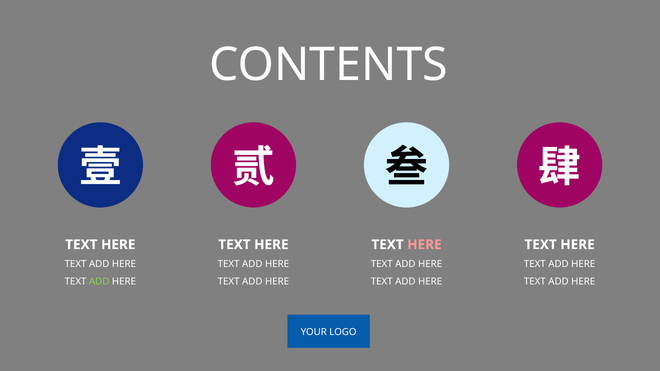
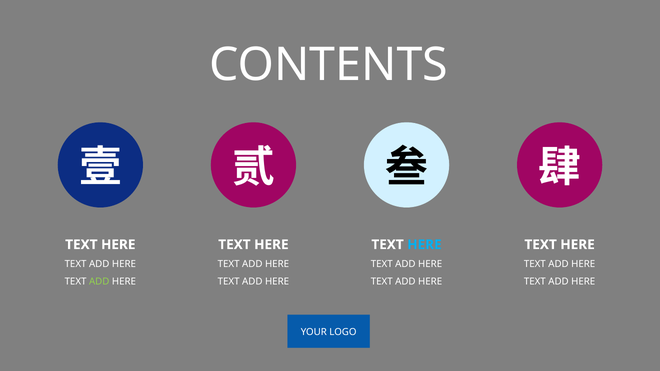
HERE at (424, 245) colour: pink -> light blue
